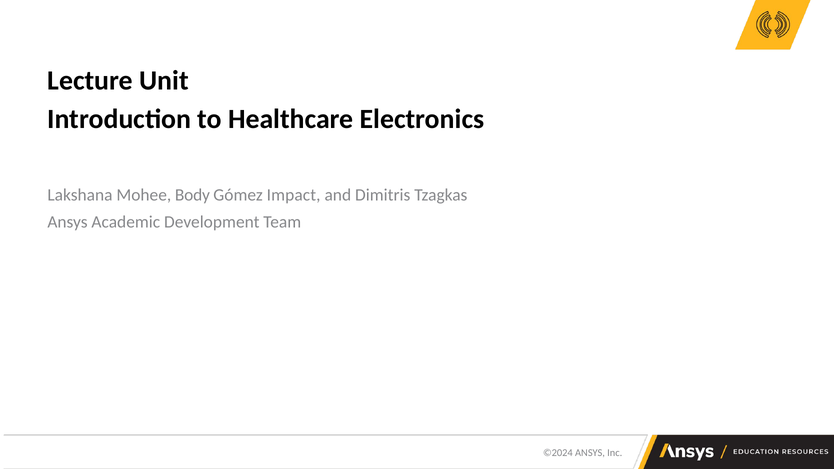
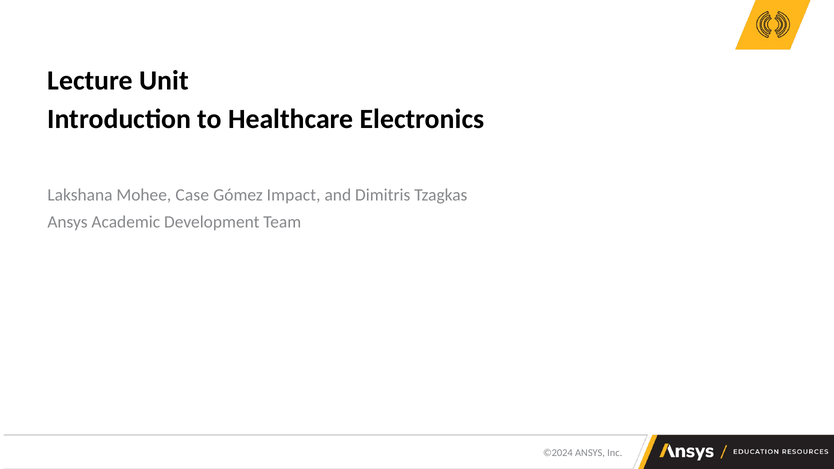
Body: Body -> Case
